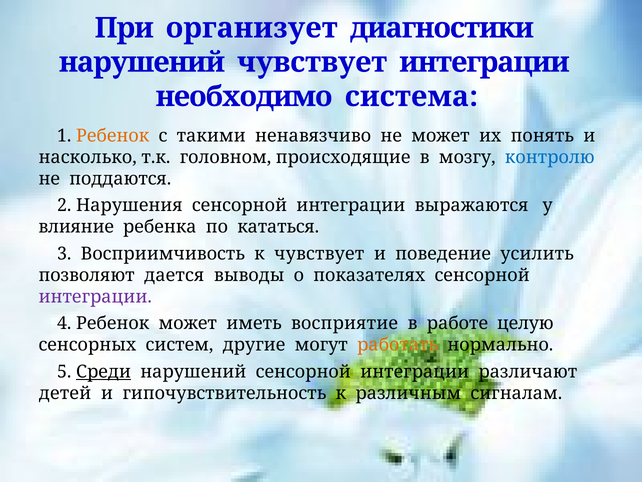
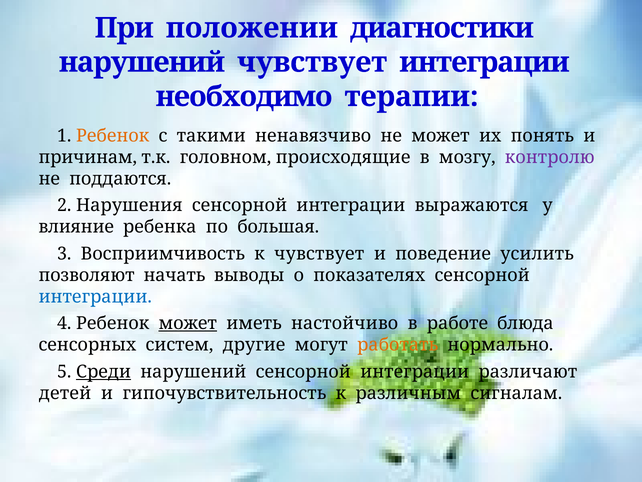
организует: организует -> положении
система: система -> терапии
насколько: насколько -> причинам
контролю colour: blue -> purple
кататься: кататься -> большая
дается: дается -> начать
интеграции at (95, 296) colour: purple -> blue
может at (188, 323) underline: none -> present
восприятие: восприятие -> настойчиво
целую: целую -> блюда
